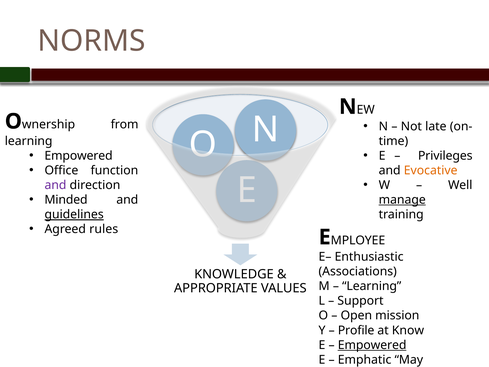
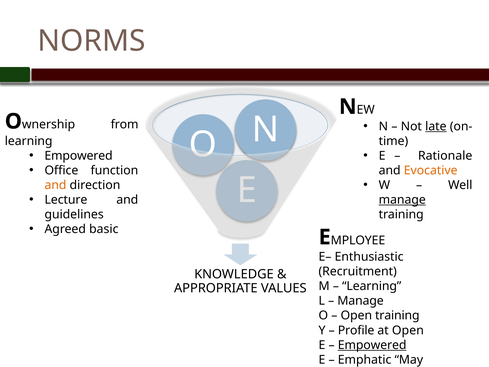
late underline: none -> present
Privileges: Privileges -> Rationale
and at (55, 185) colour: purple -> orange
Minded: Minded -> Lecture
guidelines underline: present -> none
rules: rules -> basic
Associations: Associations -> Recruitment
Support at (360, 301): Support -> Manage
Open mission: mission -> training
at Know: Know -> Open
